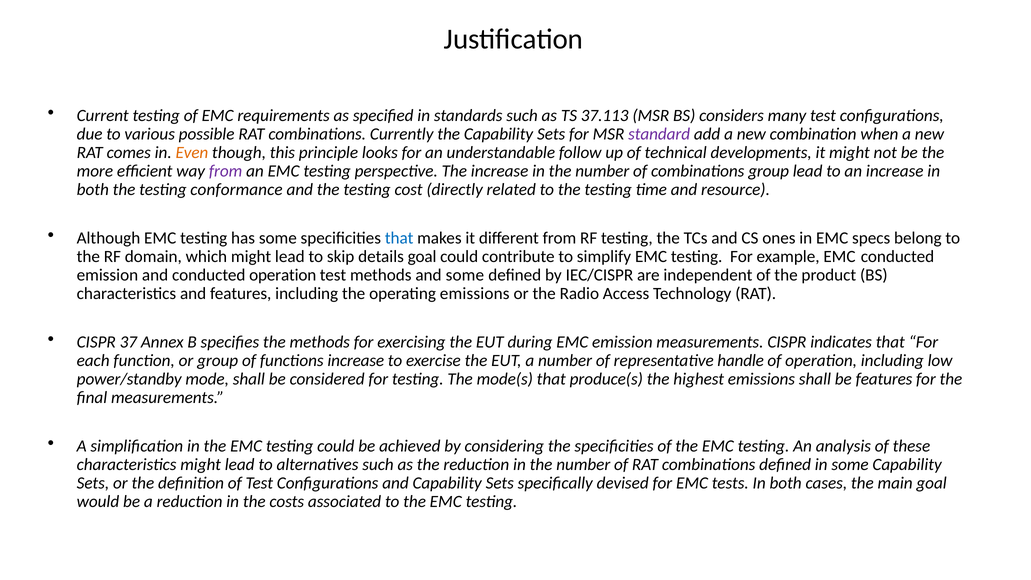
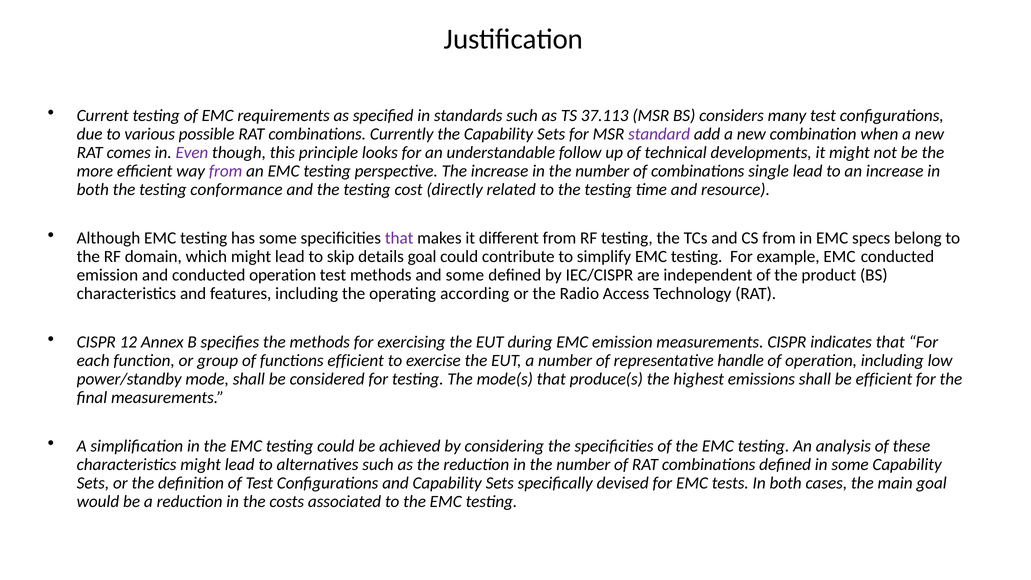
Even colour: orange -> purple
combinations group: group -> single
that at (399, 238) colour: blue -> purple
CS ones: ones -> from
operating emissions: emissions -> according
37: 37 -> 12
functions increase: increase -> efficient
be features: features -> efficient
